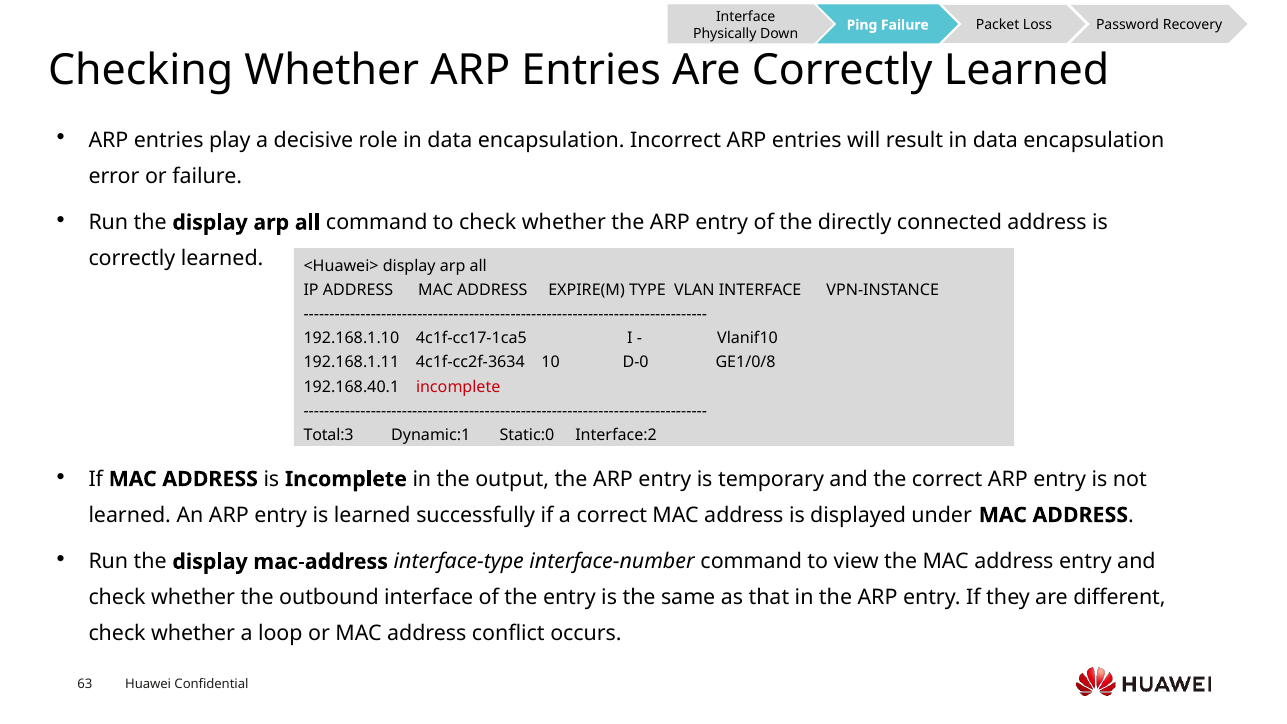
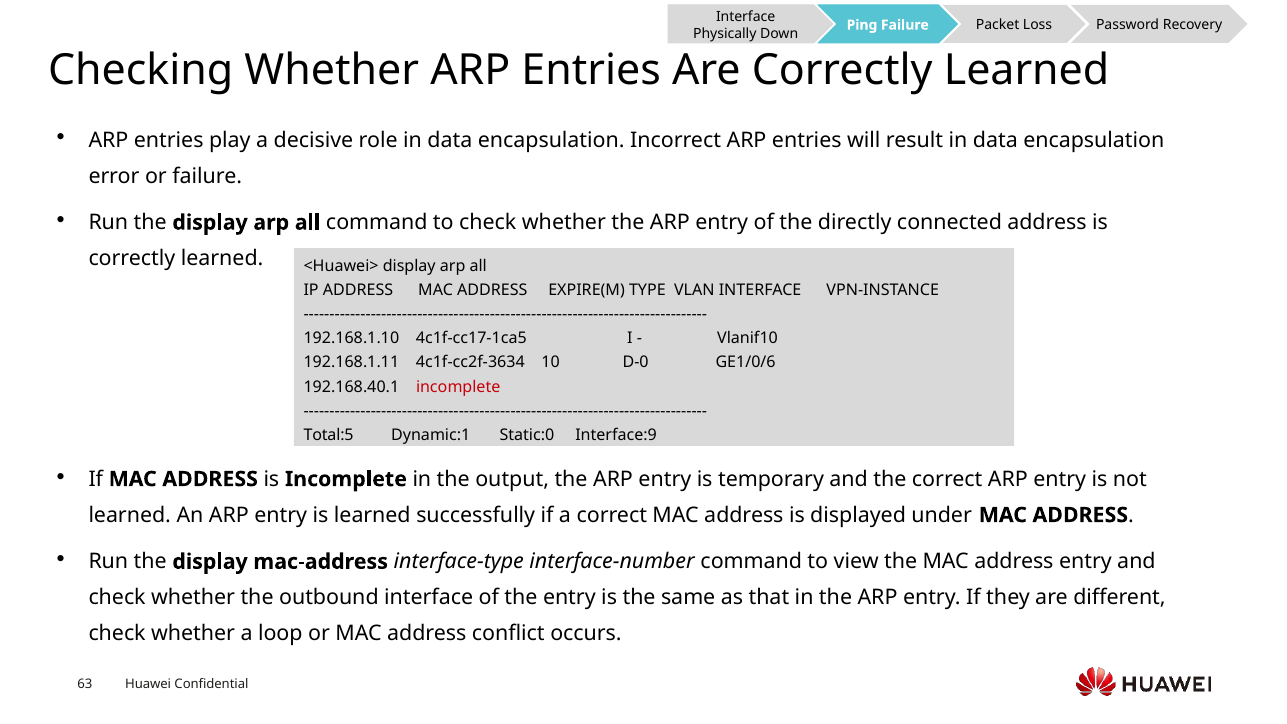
GE1/0/8: GE1/0/8 -> GE1/0/6
Total:3: Total:3 -> Total:5
Interface:2: Interface:2 -> Interface:9
